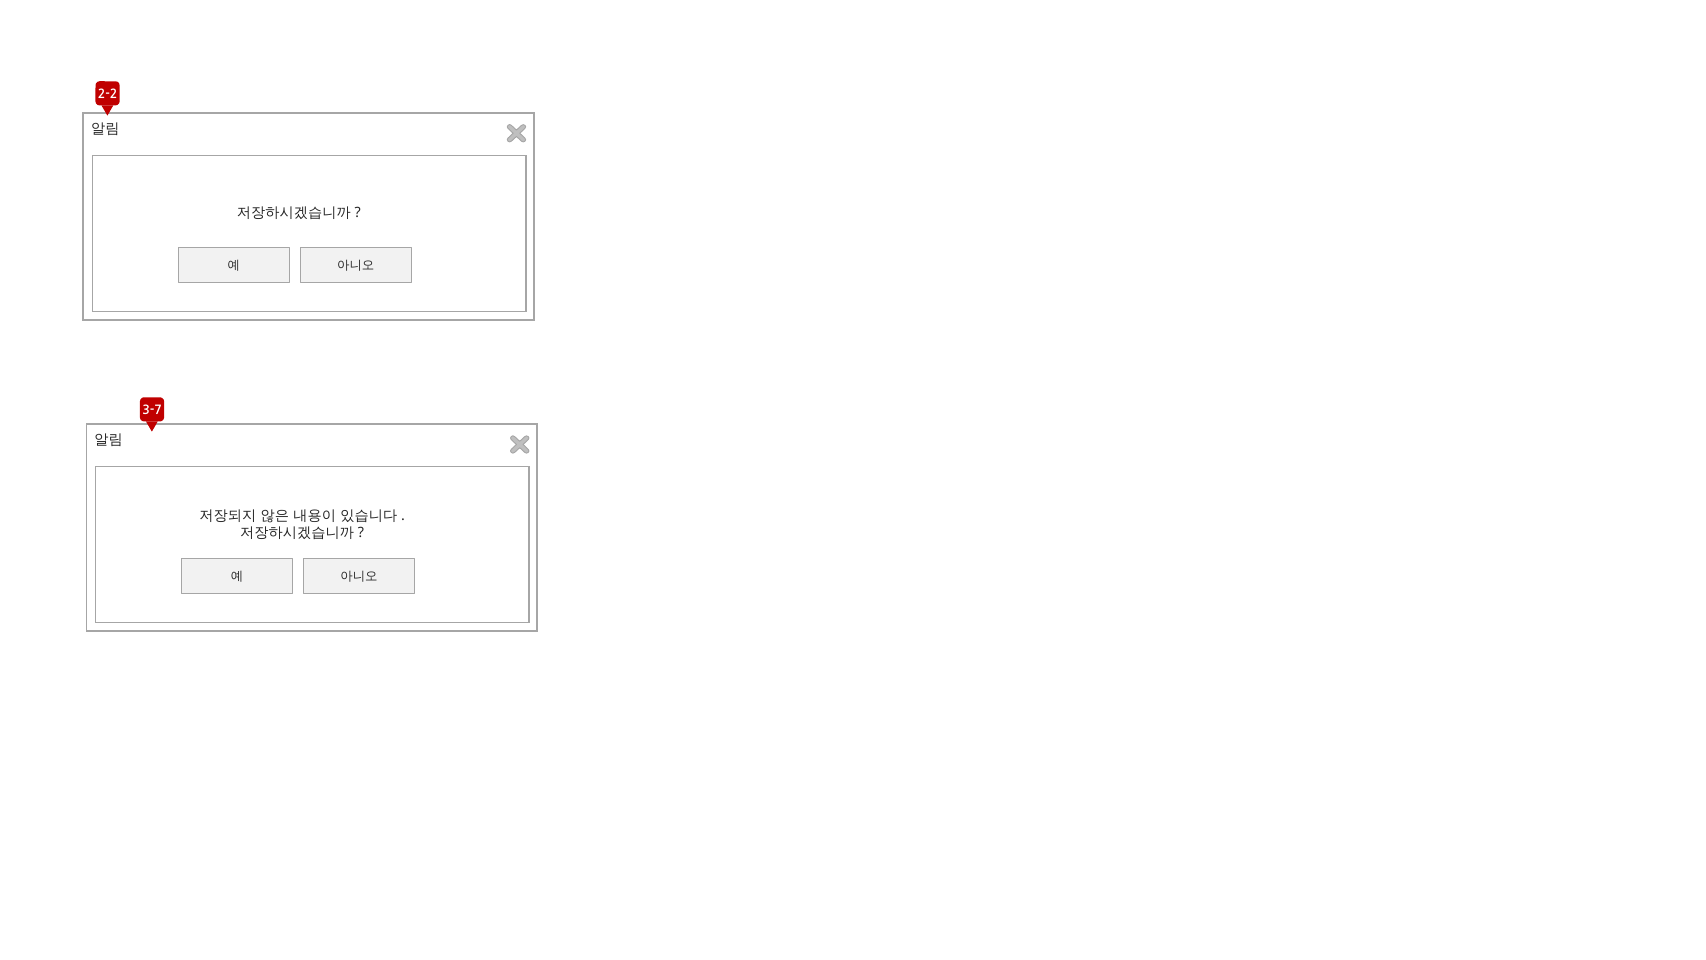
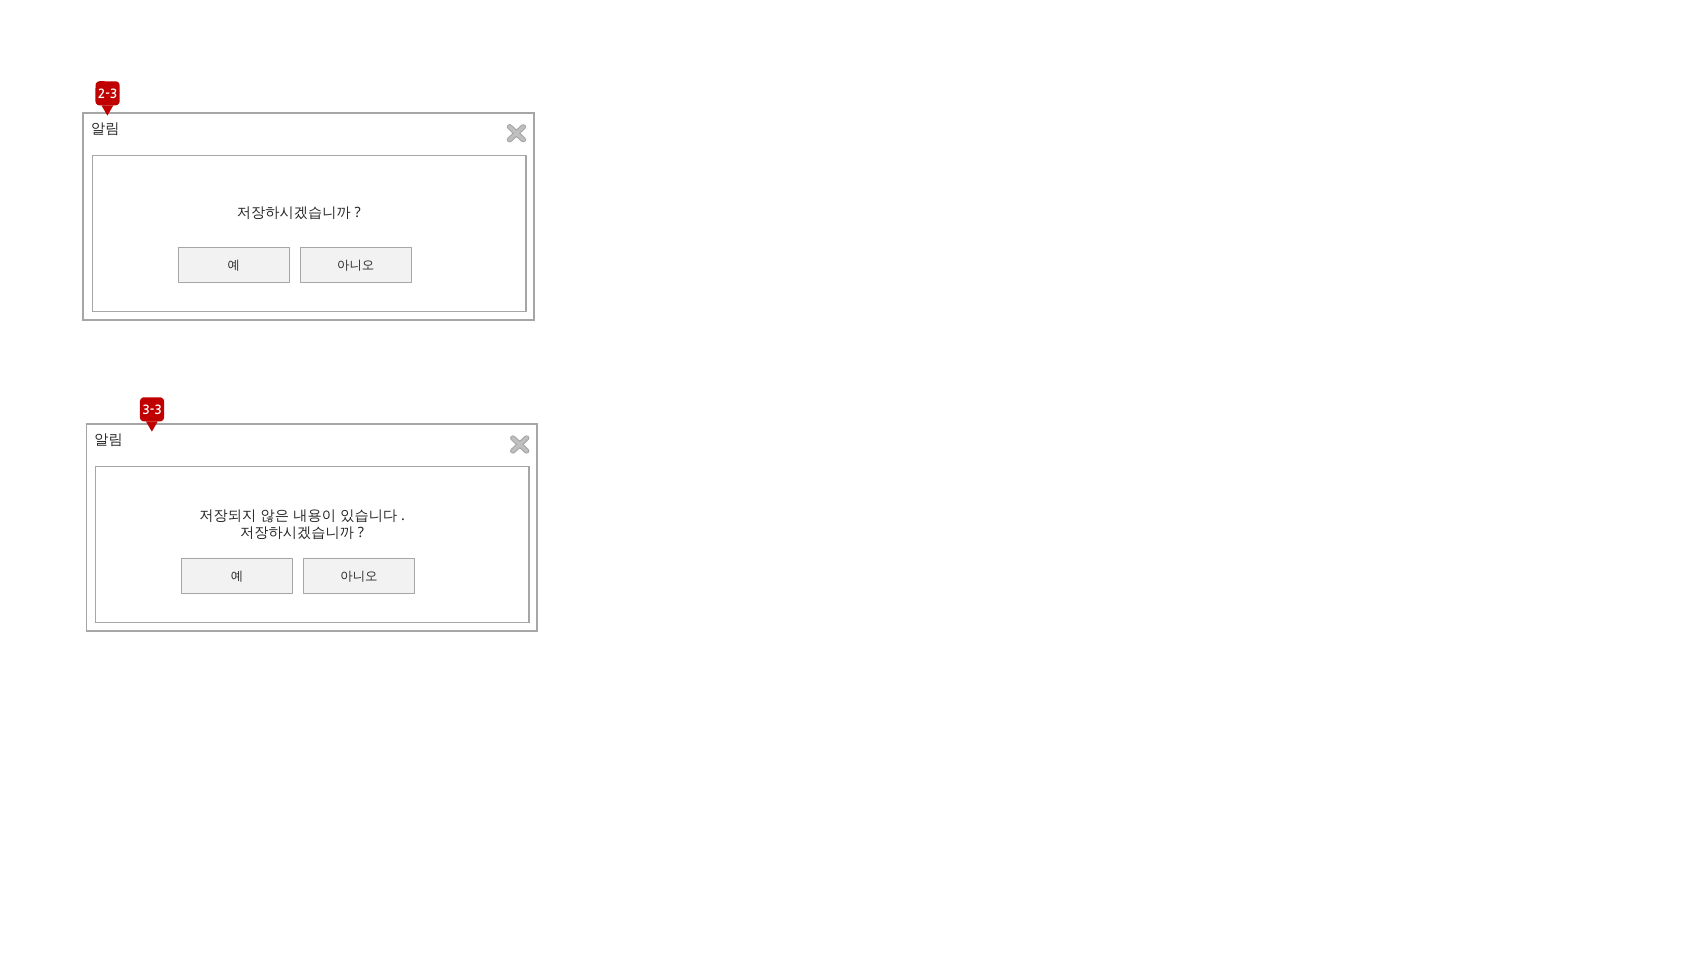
2-2: 2-2 -> 2-3
3-7: 3-7 -> 3-3
